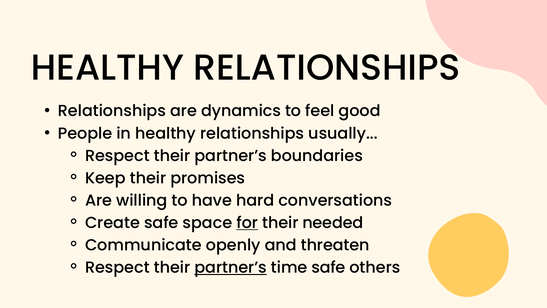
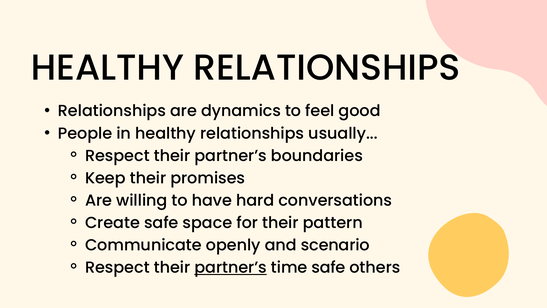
for underline: present -> none
needed: needed -> pattern
threaten: threaten -> scenario
